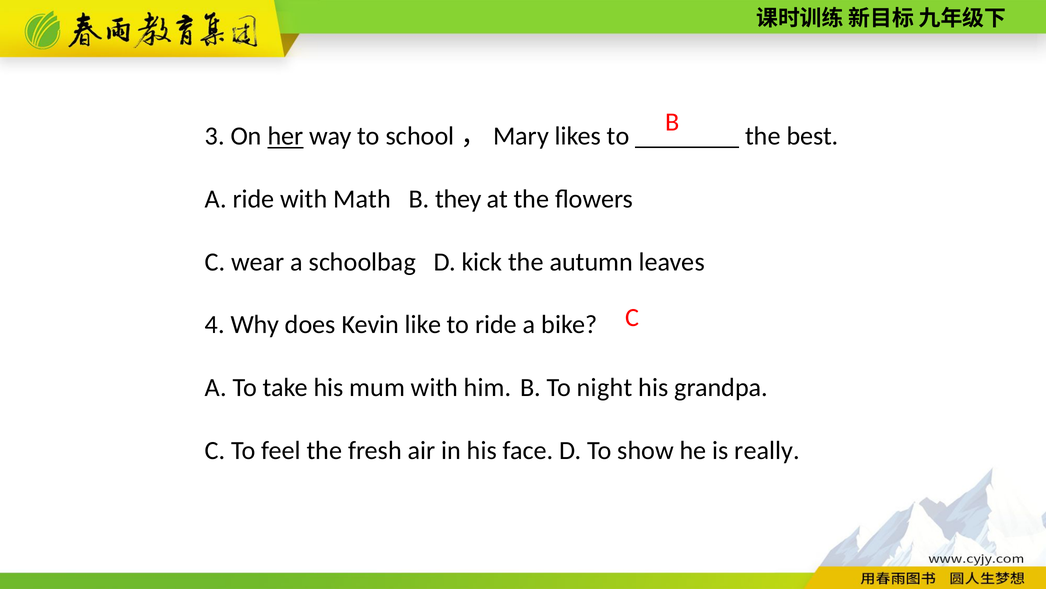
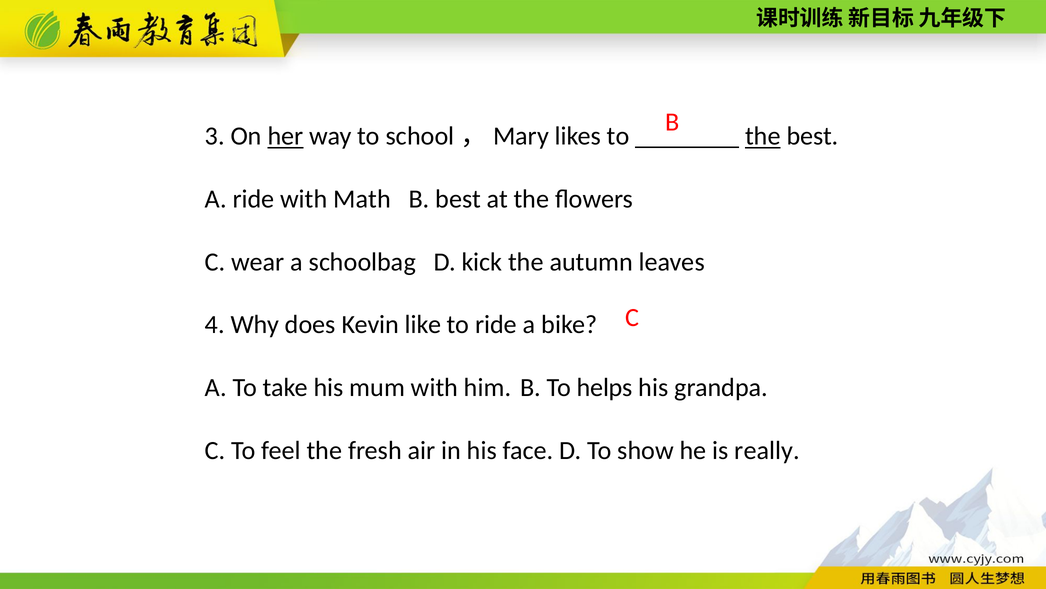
the at (763, 136) underline: none -> present
B they: they -> best
night: night -> helps
